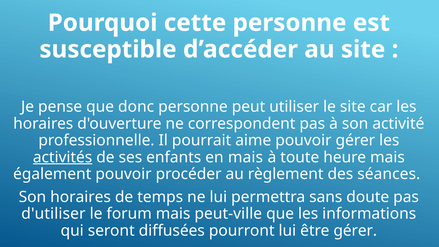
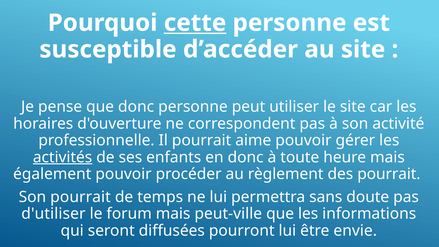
cette underline: none -> present
en mais: mais -> donc
des séances: séances -> pourrait
Son horaires: horaires -> pourrait
être gérer: gérer -> envie
